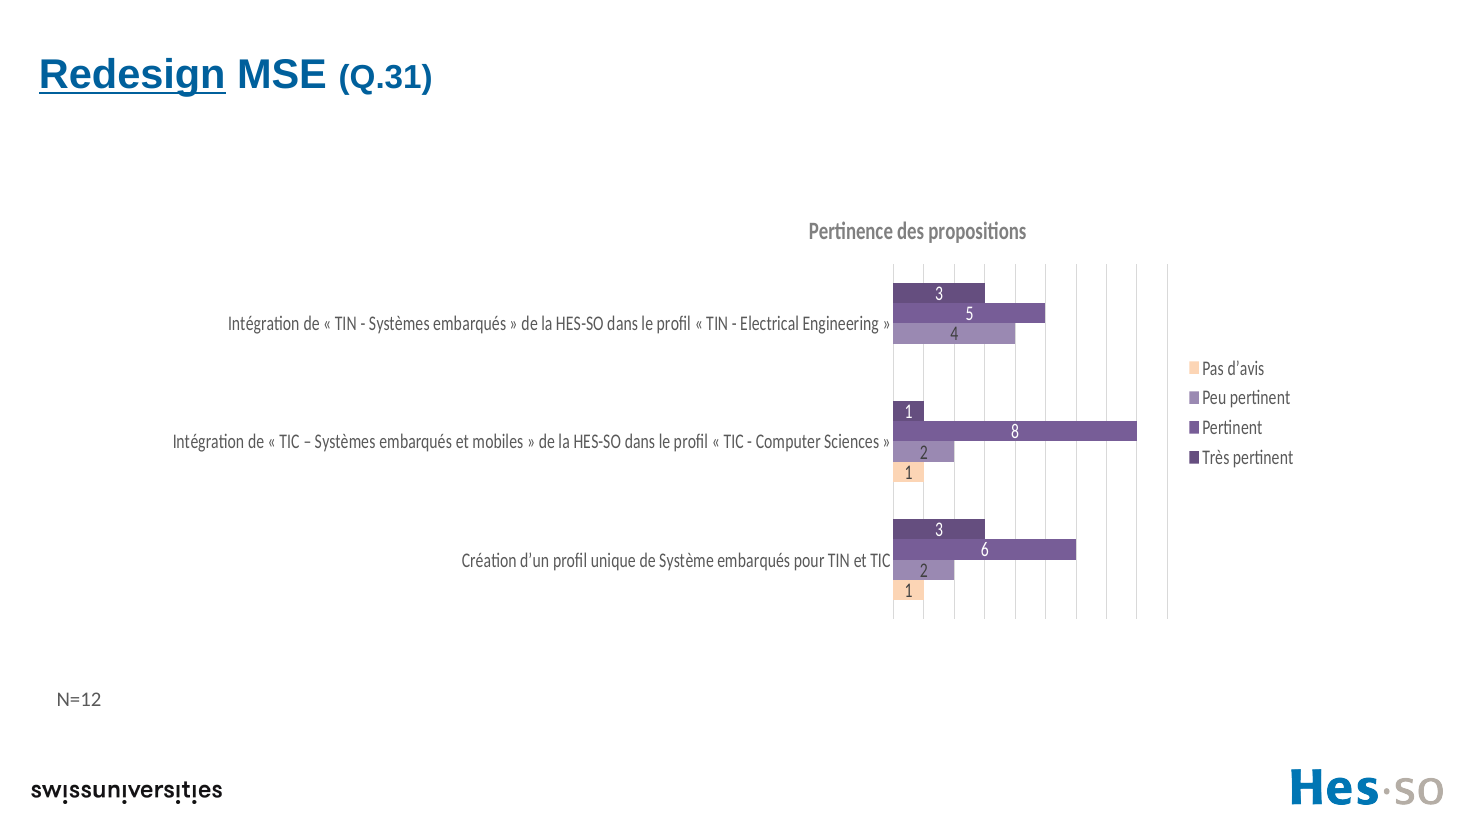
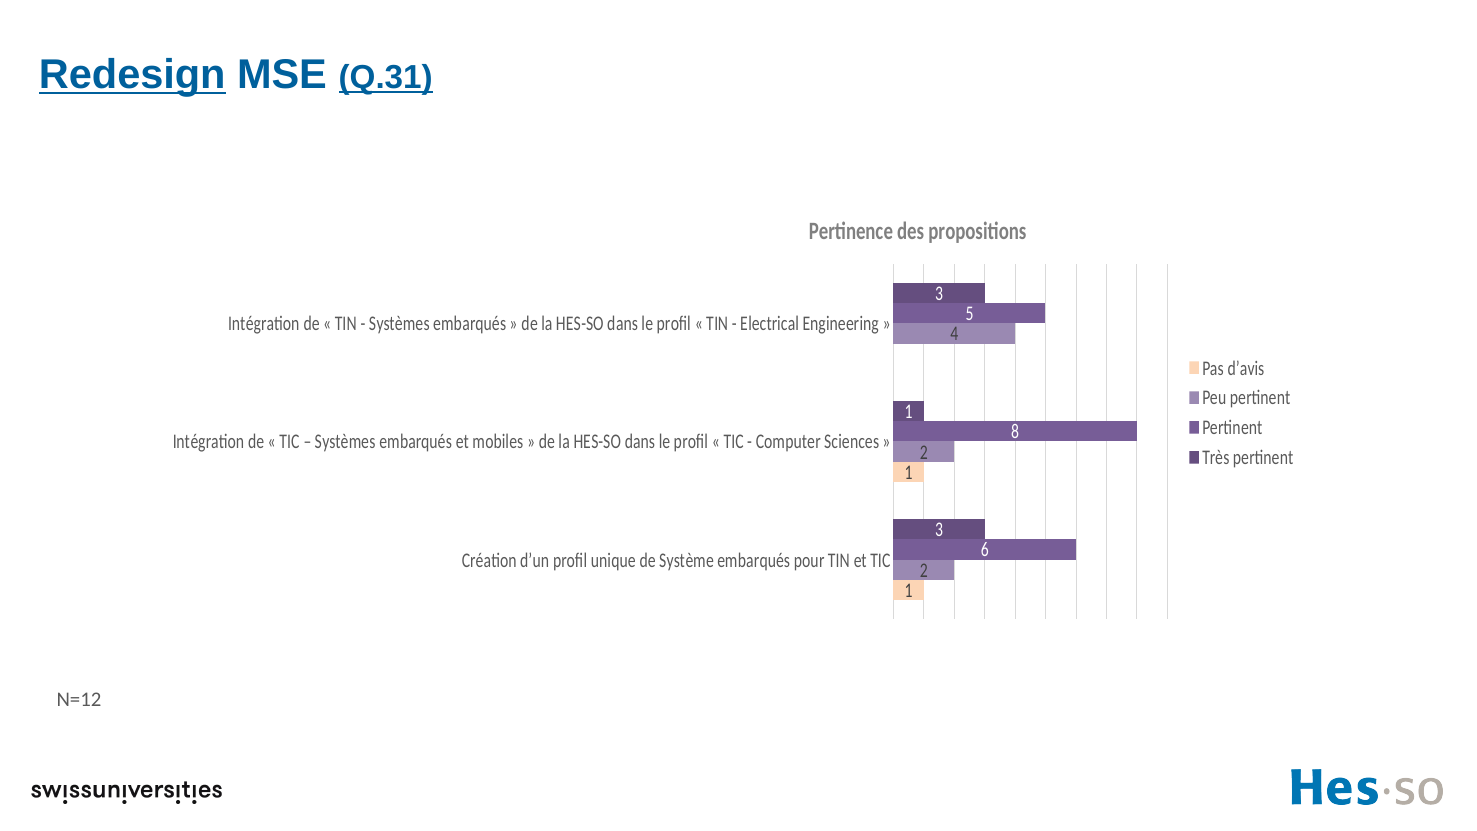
Q.31 underline: none -> present
